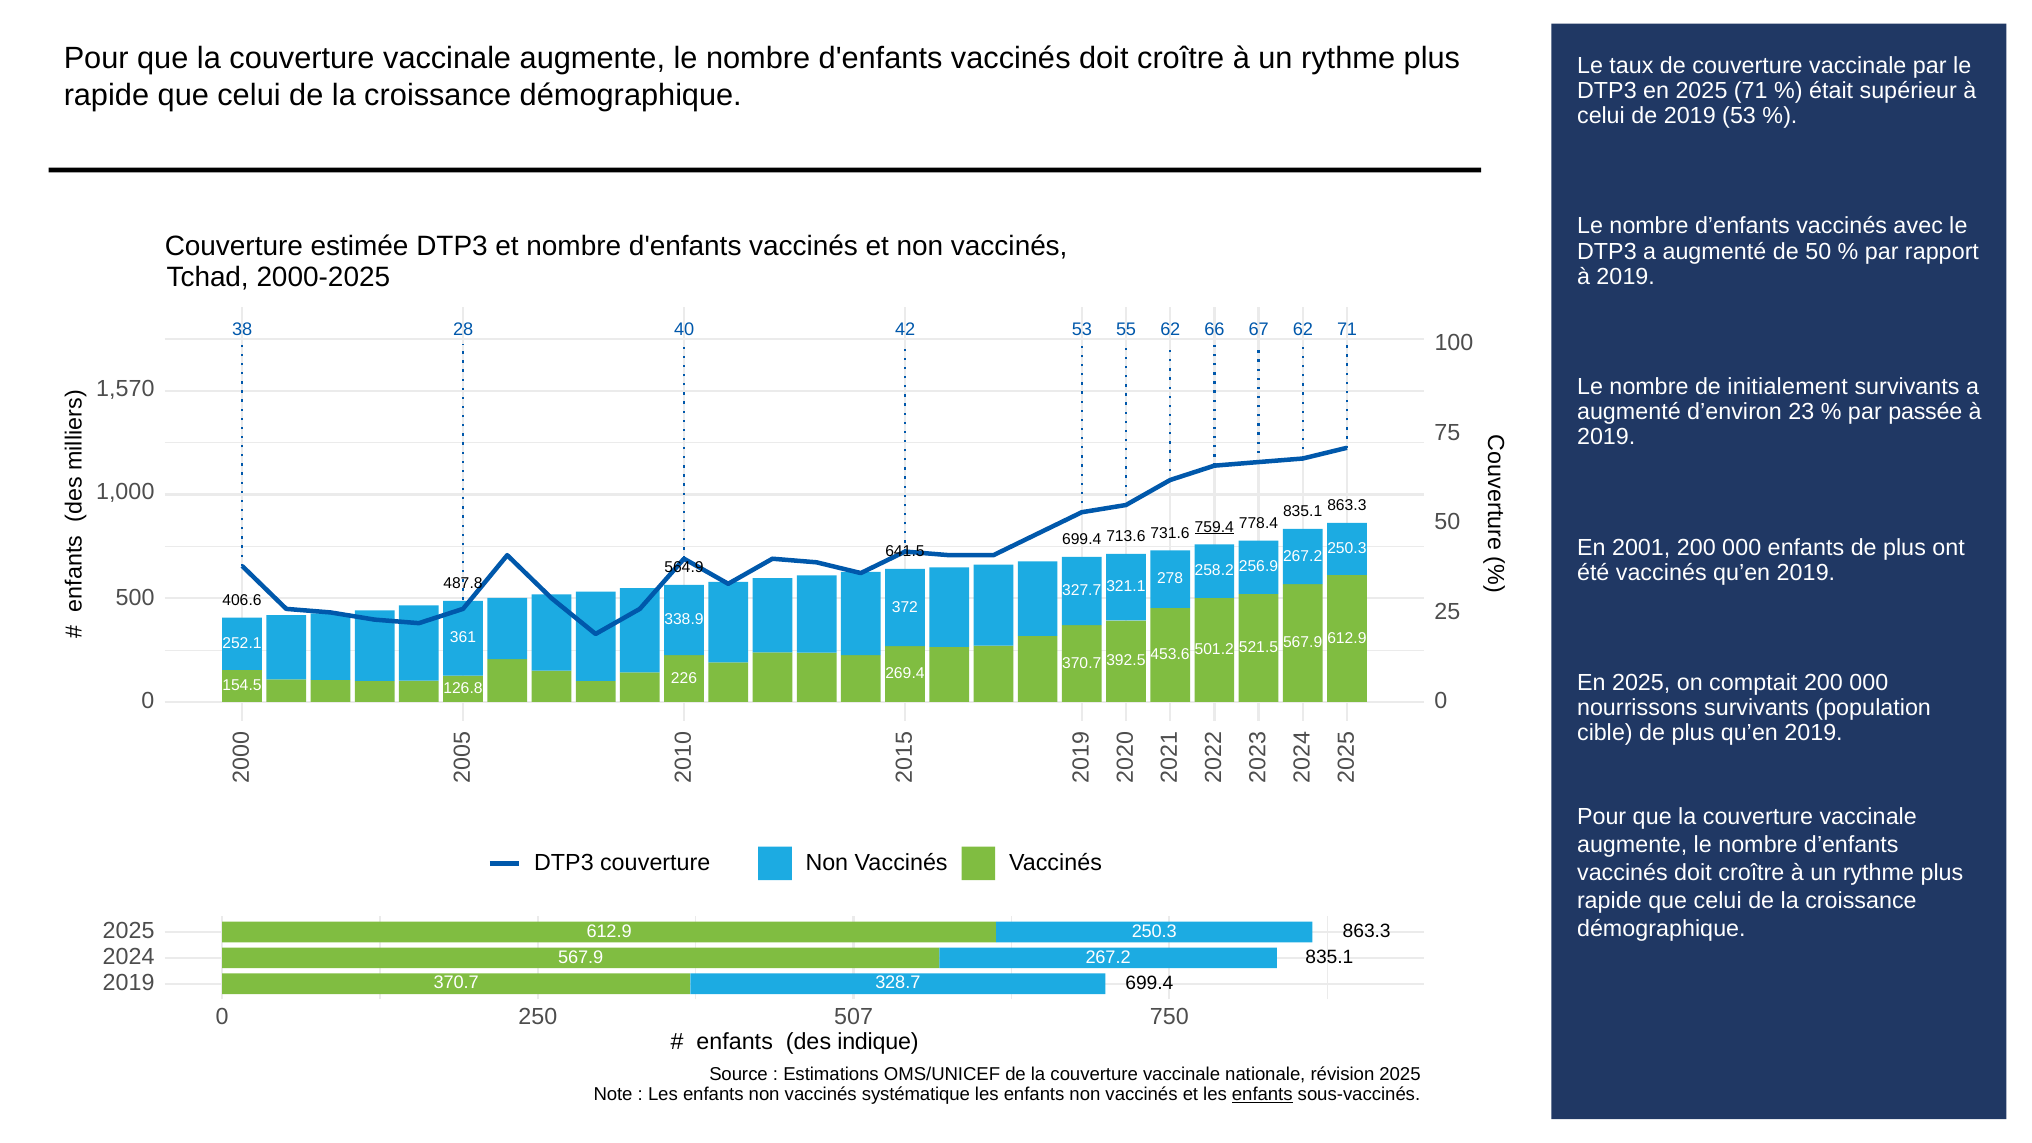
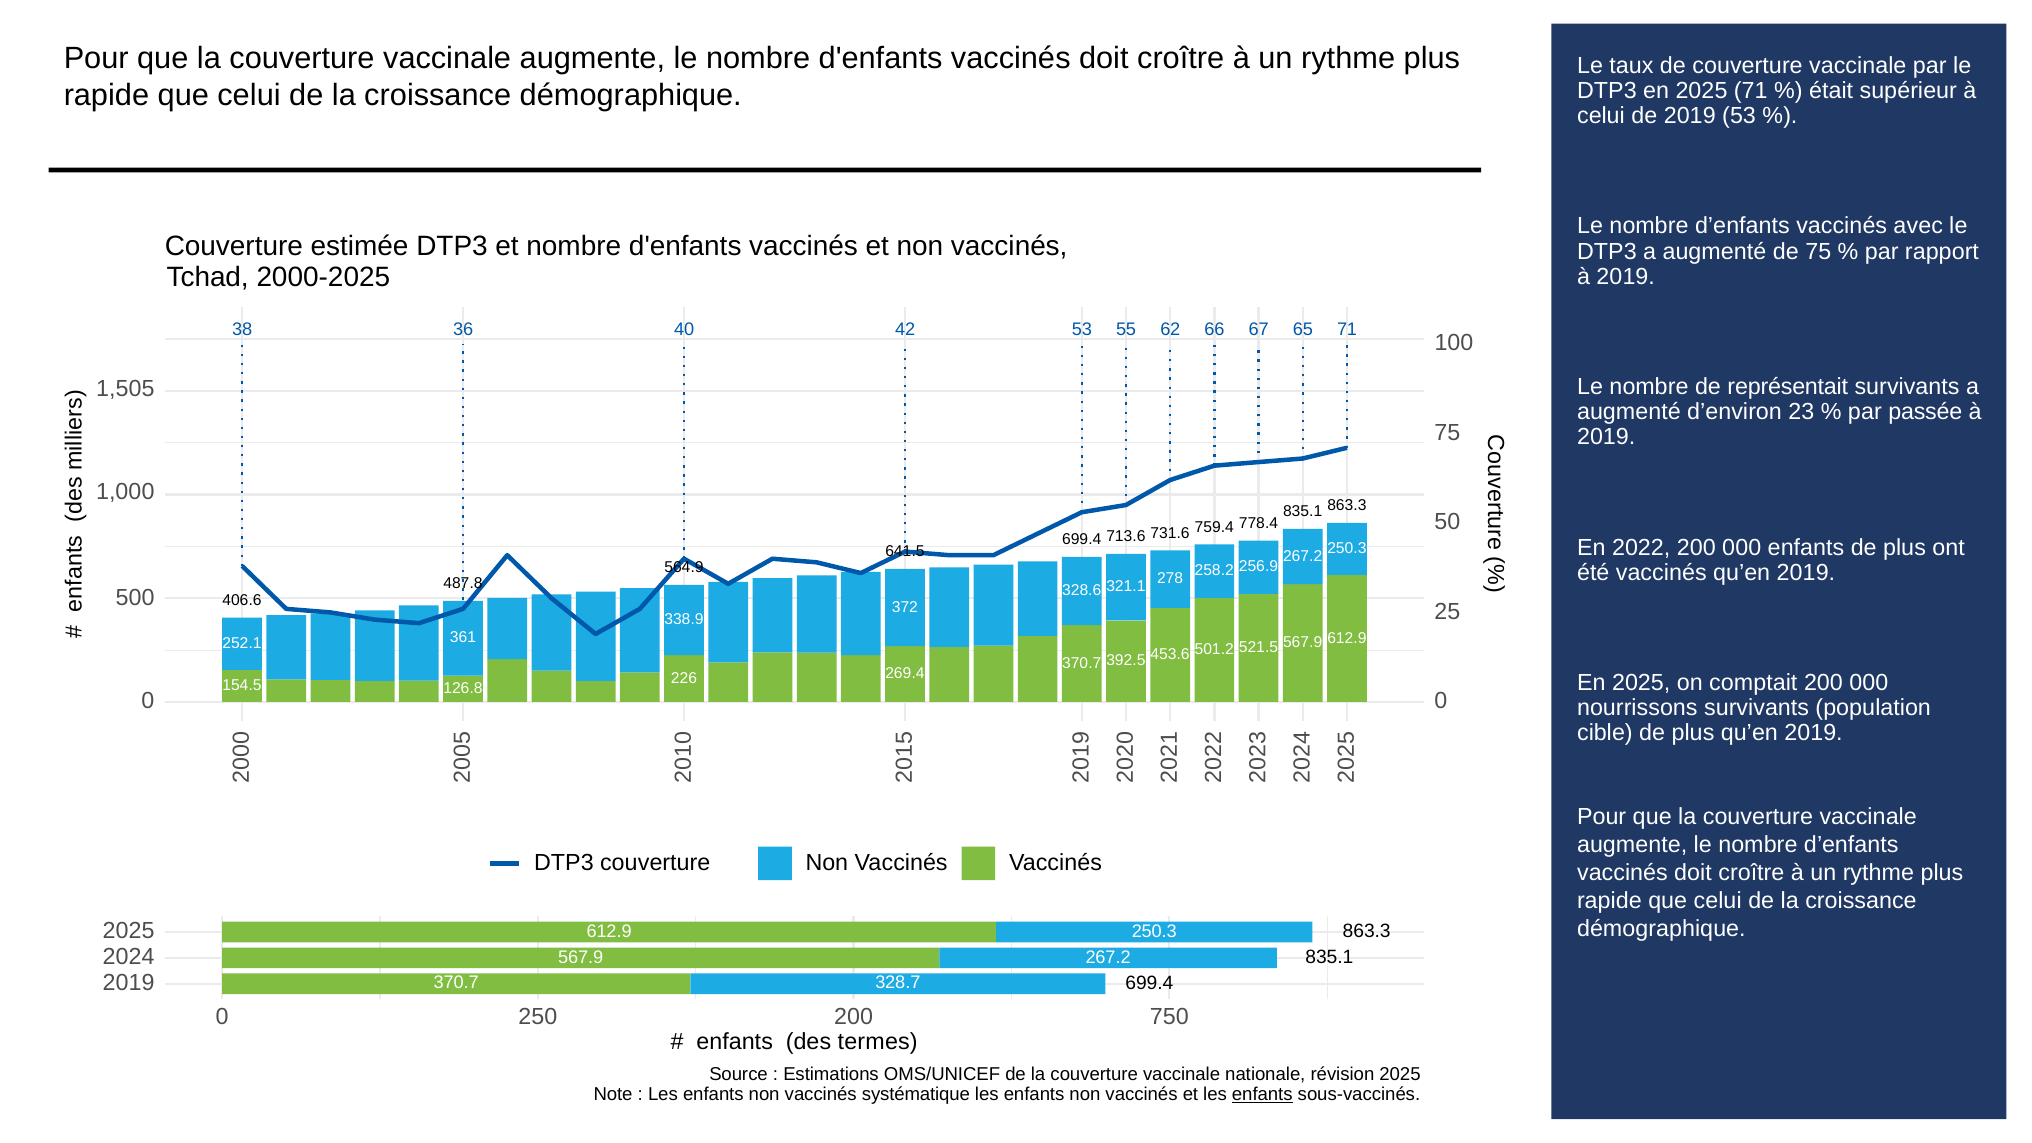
de 50: 50 -> 75
28: 28 -> 36
67 62: 62 -> 65
initialement: initialement -> représentait
1,570: 1,570 -> 1,505
759.4 underline: present -> none
2001: 2001 -> 2022
327.7: 327.7 -> 328.6
250 507: 507 -> 200
indique: indique -> termes
